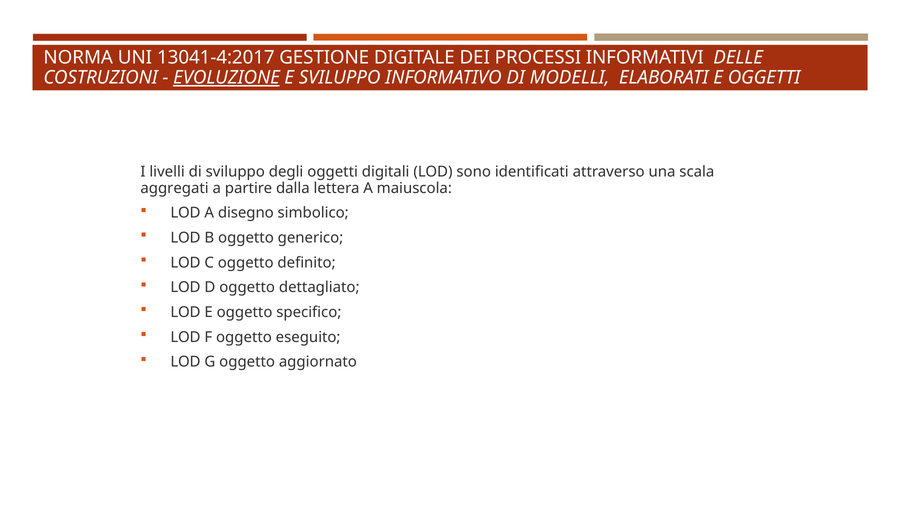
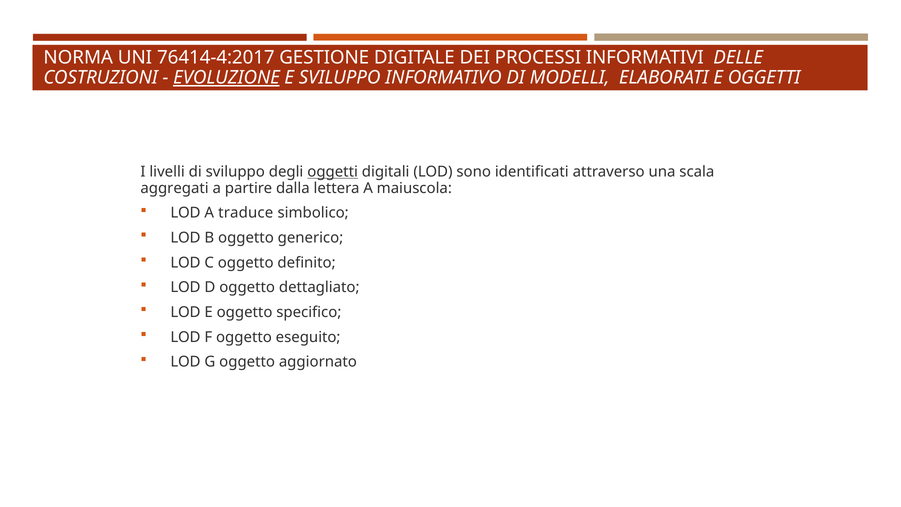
13041-4:2017: 13041-4:2017 -> 76414-4:2017
oggetti at (333, 172) underline: none -> present
disegno: disegno -> traduce
